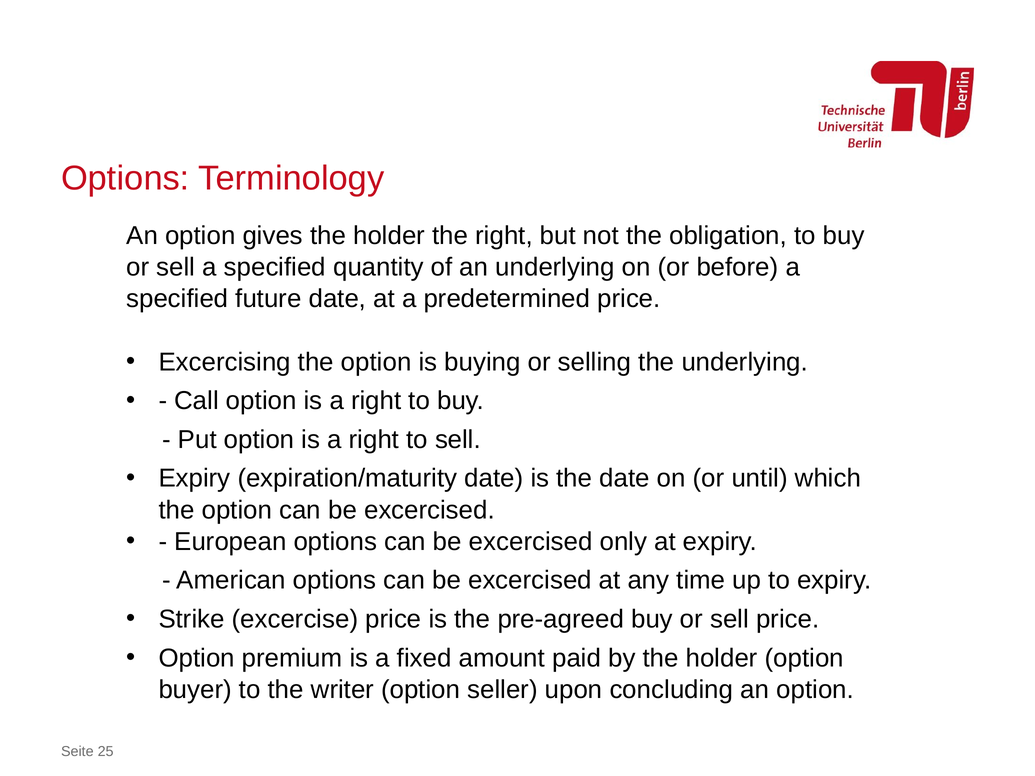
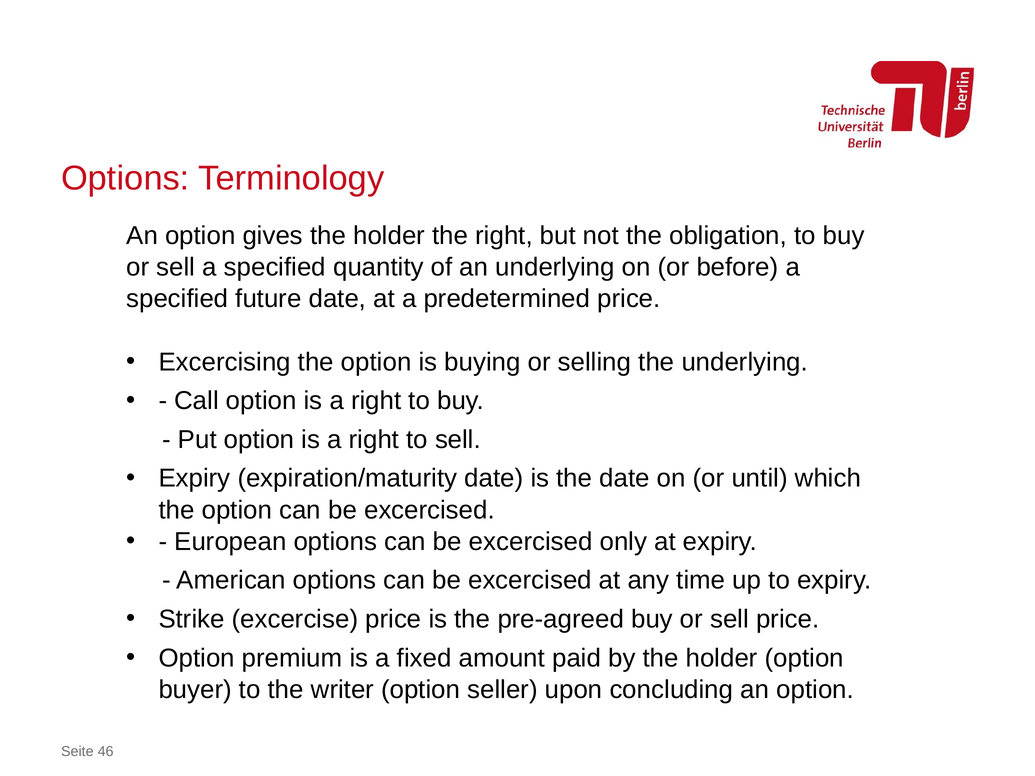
25: 25 -> 46
